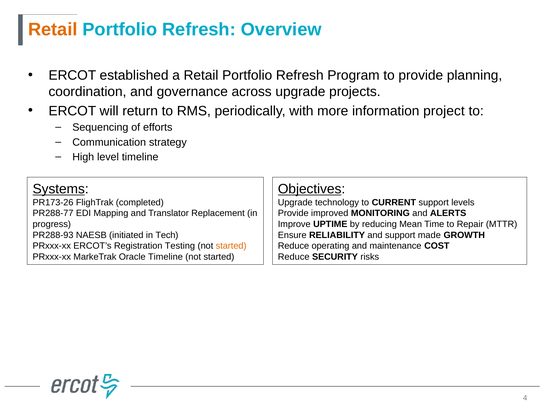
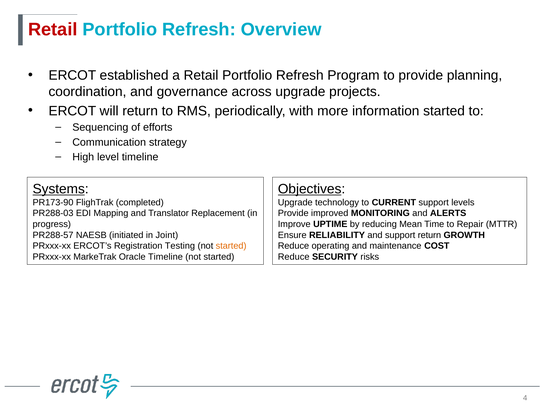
Retail at (53, 29) colour: orange -> red
information project: project -> started
PR173-26: PR173-26 -> PR173-90
PR288-77: PR288-77 -> PR288-03
PR288-93: PR288-93 -> PR288-57
Tech: Tech -> Joint
support made: made -> return
